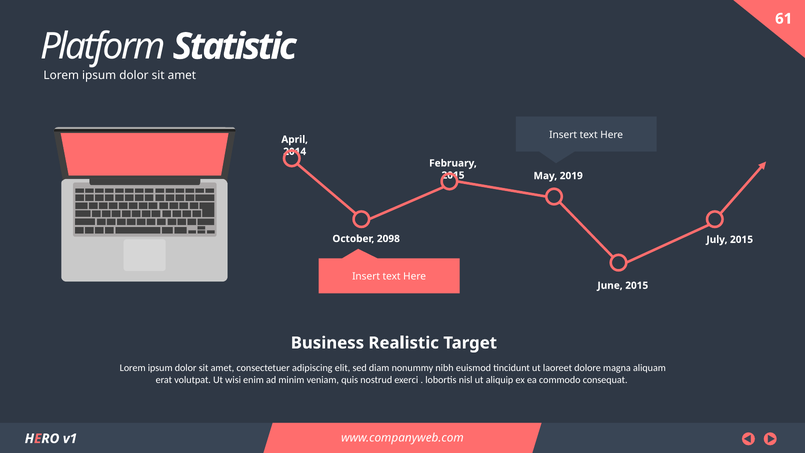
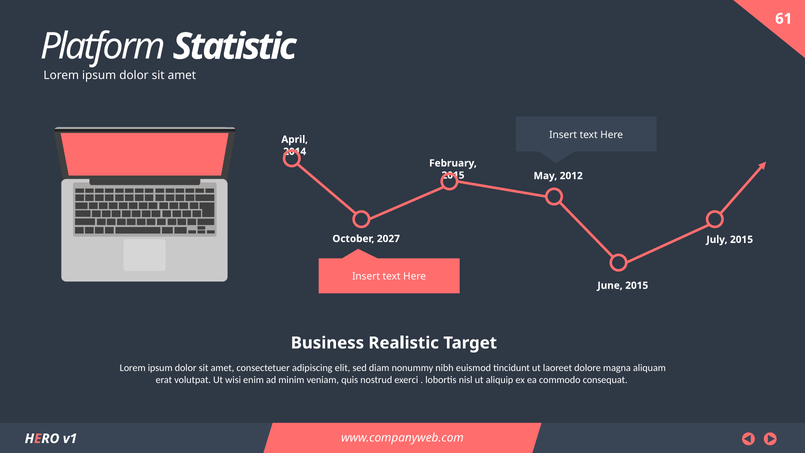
2019: 2019 -> 2012
2098: 2098 -> 2027
